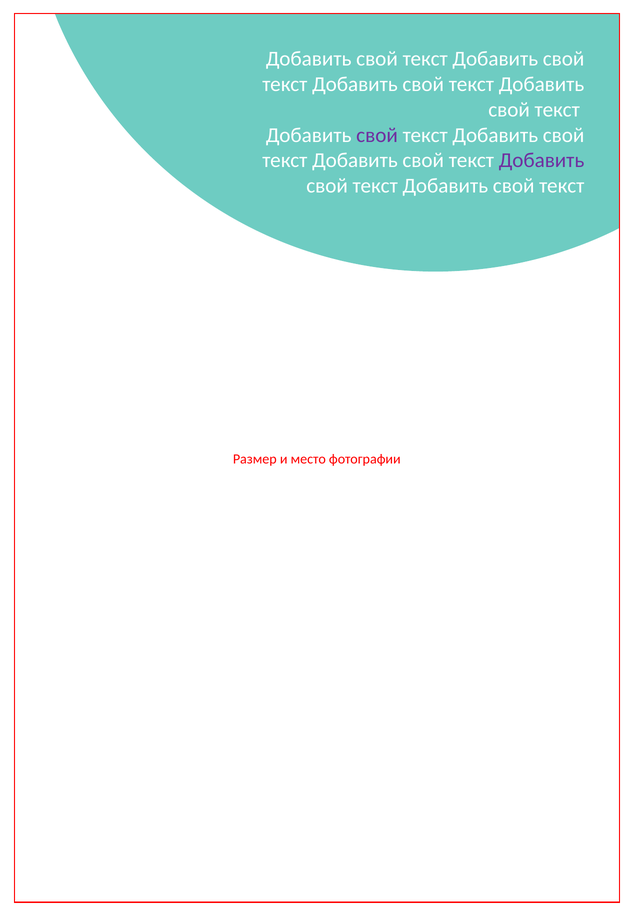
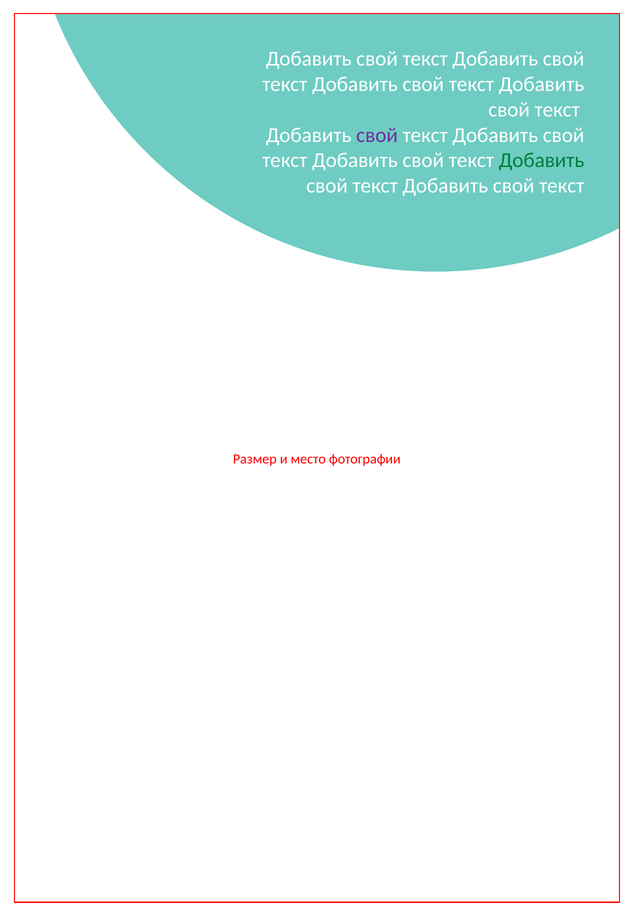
Добавить at (542, 160) colour: purple -> green
